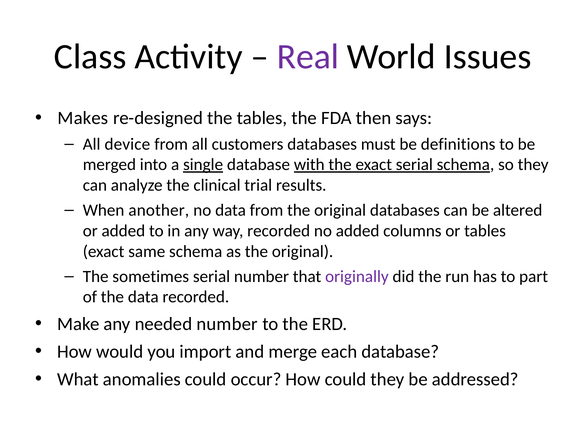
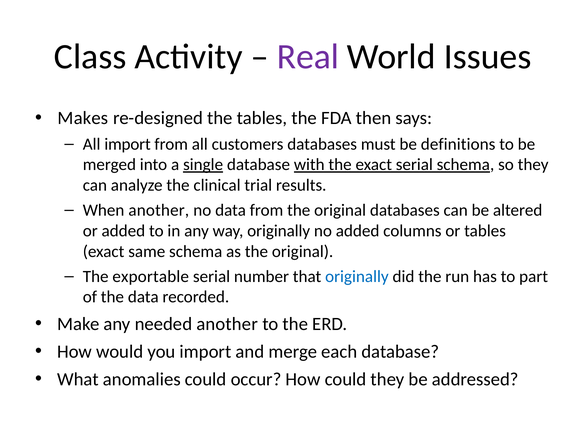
All device: device -> import
way recorded: recorded -> originally
sometimes: sometimes -> exportable
originally at (357, 276) colour: purple -> blue
needed number: number -> another
